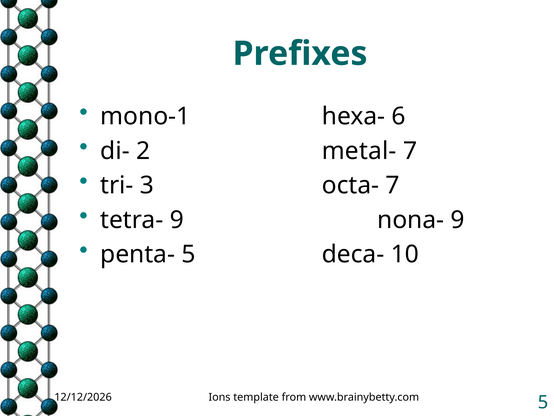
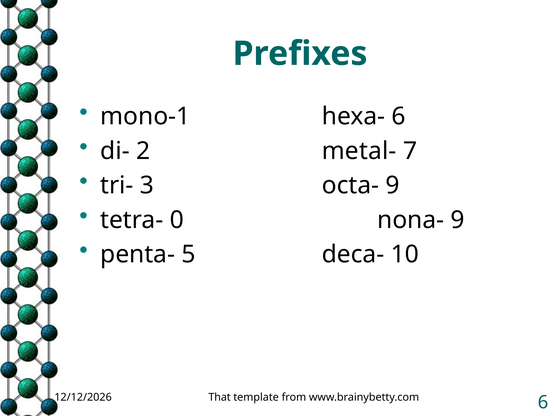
octa- 7: 7 -> 9
tetra- 9: 9 -> 0
Ions: Ions -> That
www.brainybetty.com 5: 5 -> 6
